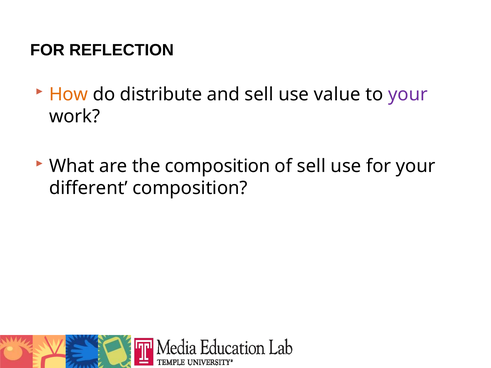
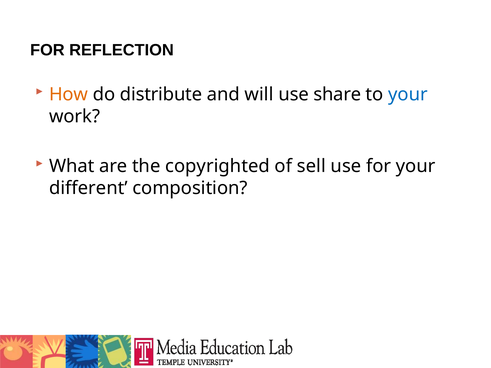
and sell: sell -> will
value: value -> share
your at (408, 94) colour: purple -> blue
the composition: composition -> copyrighted
